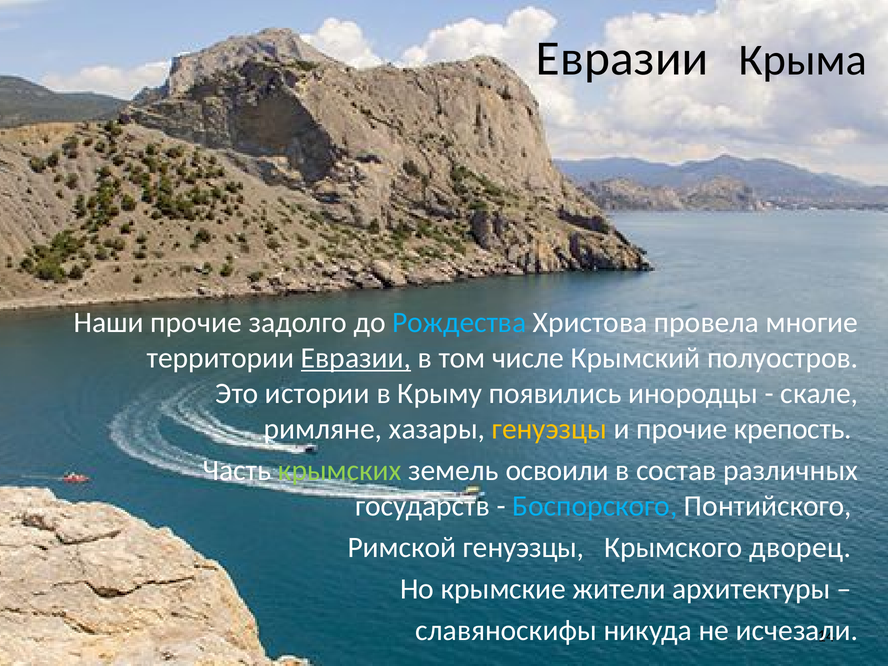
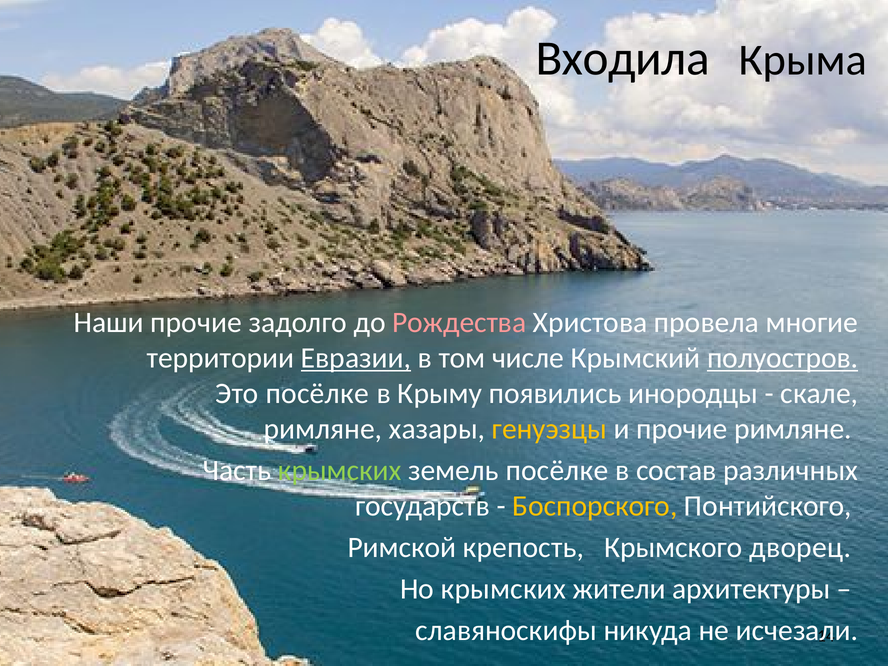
Евразии at (622, 58): Евразии -> Входила
Рождества colour: light blue -> pink
полуостров underline: none -> present
Это истории: истории -> посёлке
прочие крепость: крепость -> римляне
земель освоили: освоили -> посёлке
Боспорского colour: light blue -> yellow
Римской генуэзцы: генуэзцы -> крепость
Но крымские: крымские -> крымских
